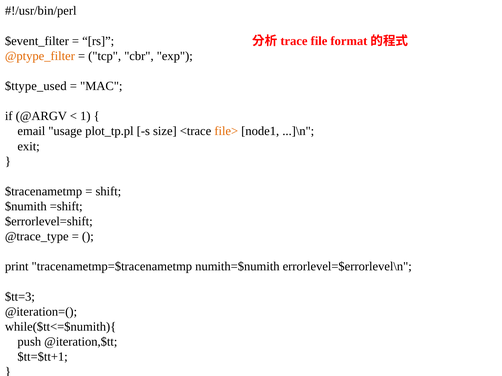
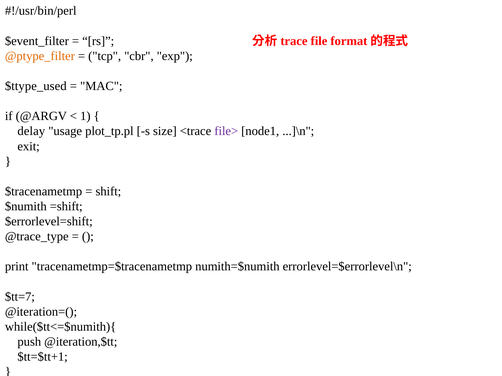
email: email -> delay
file> colour: orange -> purple
$tt=3: $tt=3 -> $tt=7
